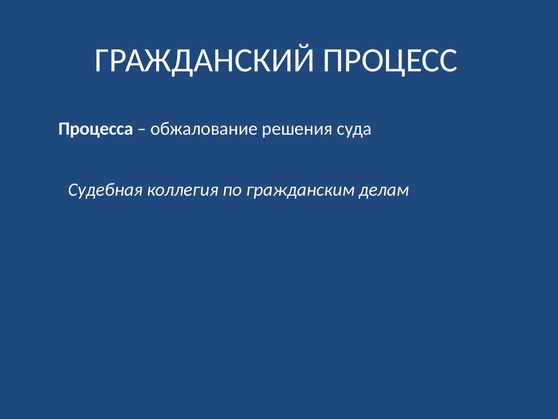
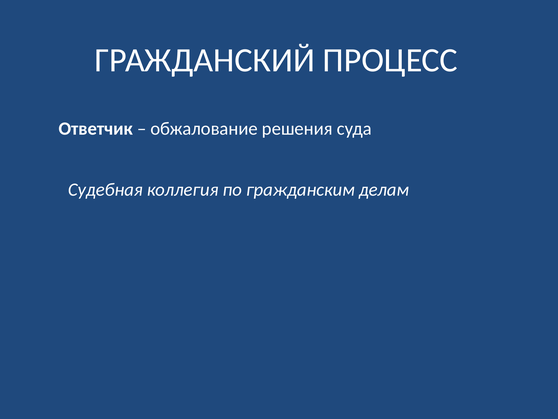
Процесса: Процесса -> Ответчик
